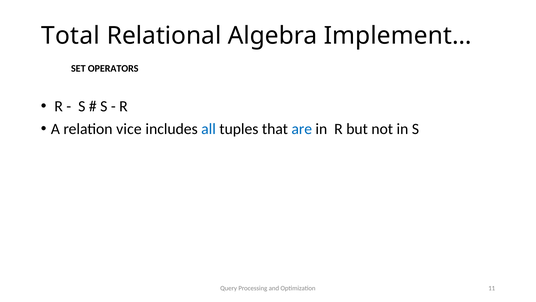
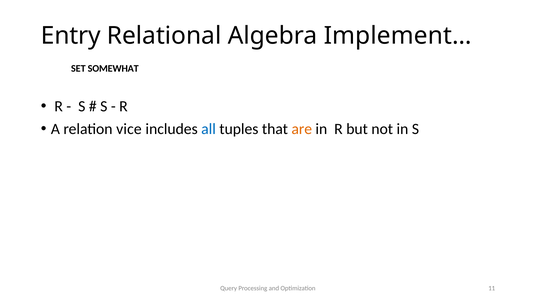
Total: Total -> Entry
OPERATORS: OPERATORS -> SOMEWHAT
are colour: blue -> orange
